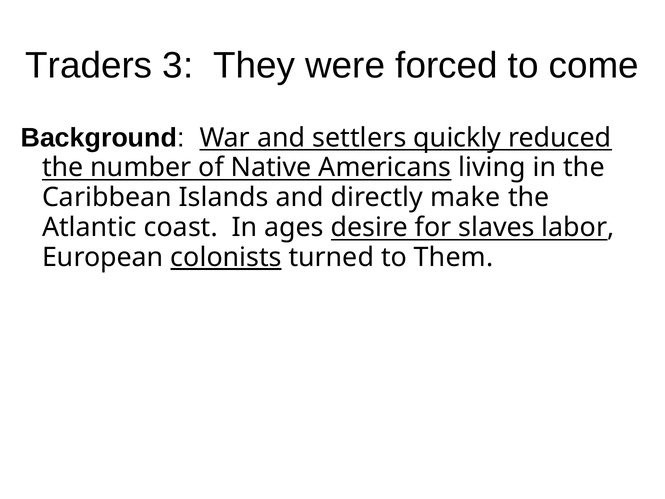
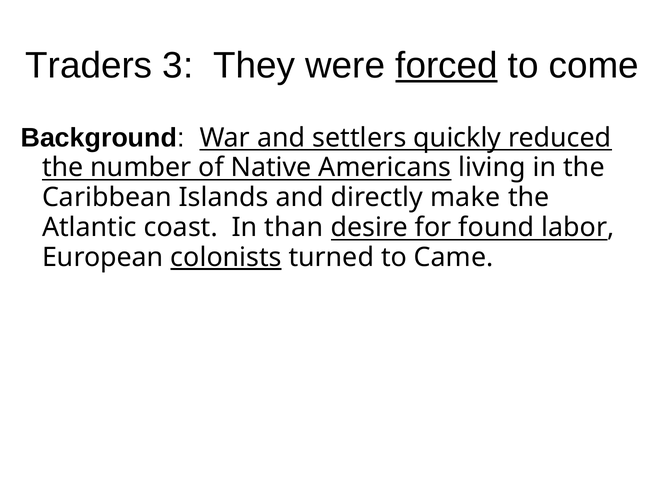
forced underline: none -> present
ages: ages -> than
slaves: slaves -> found
Them: Them -> Came
